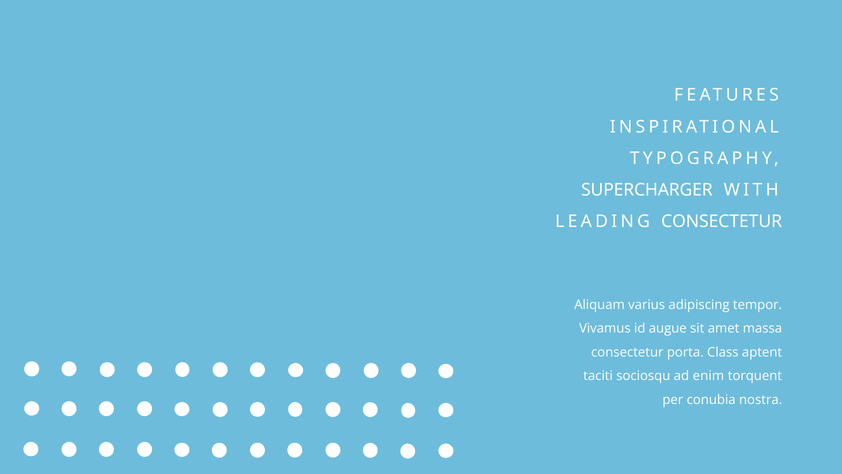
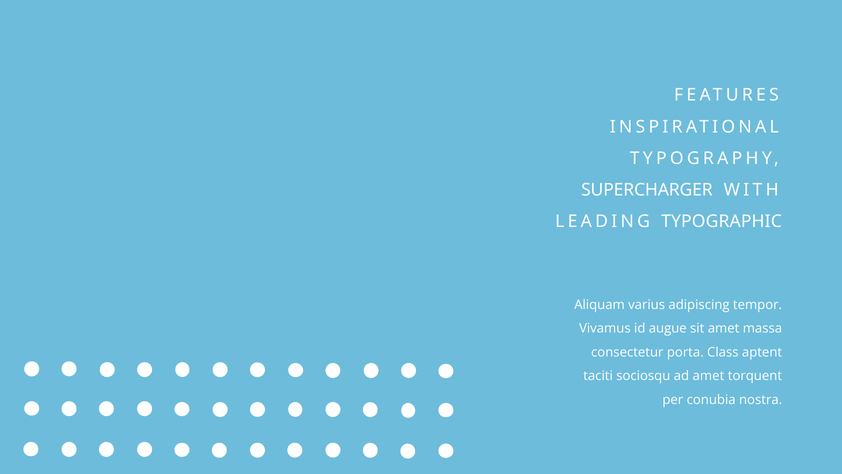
LEADING CONSECTETUR: CONSECTETUR -> TYPOGRAPHIC
ad enim: enim -> amet
